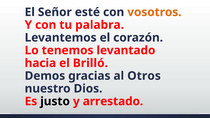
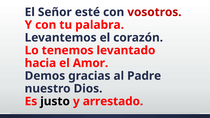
vosotros colour: orange -> red
Brilló: Brilló -> Amor
Otros: Otros -> Padre
